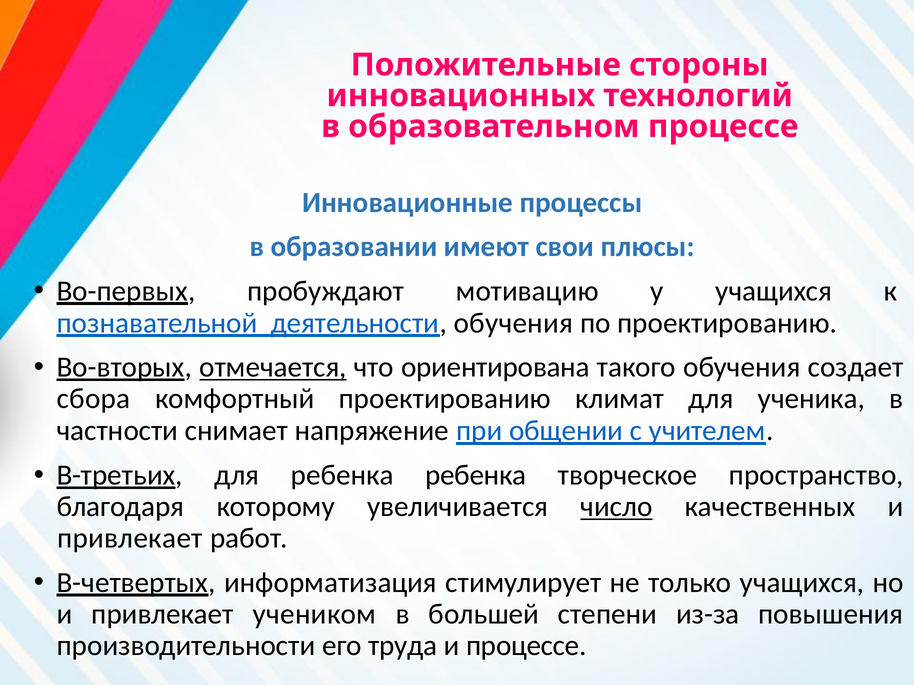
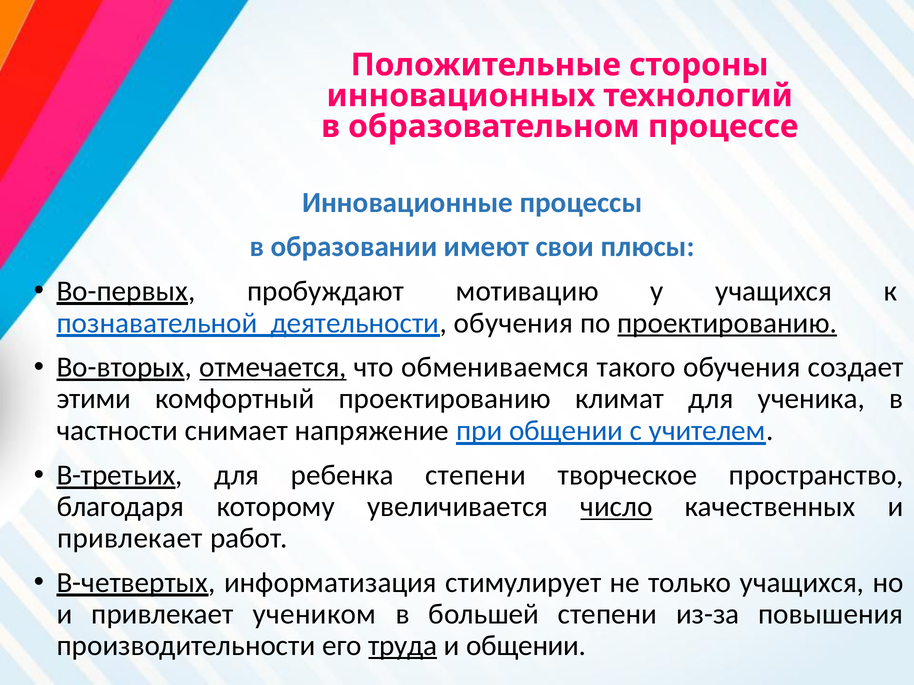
проектированию at (727, 323) underline: none -> present
ориентирована: ориентирована -> обмениваемся
сбора: сбора -> этими
ребенка ребенка: ребенка -> степени
труда underline: none -> present
и процессе: процессе -> общении
